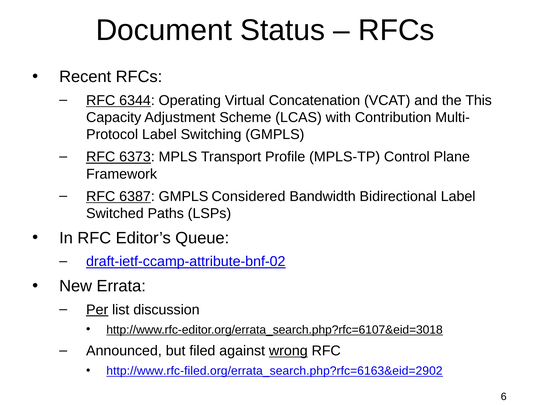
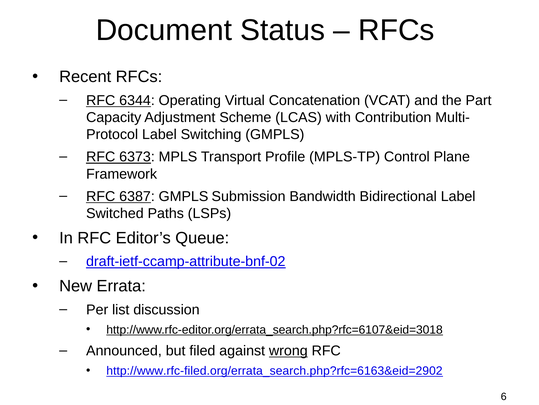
This: This -> Part
Considered: Considered -> Submission
Per underline: present -> none
